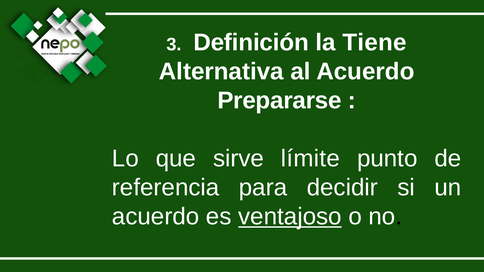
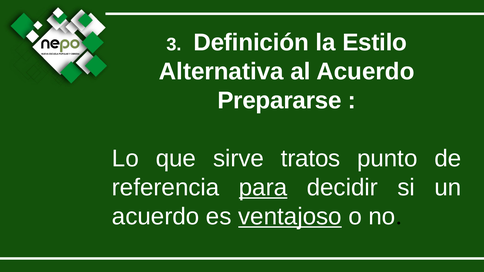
Tiene: Tiene -> Estilo
límite: límite -> tratos
para underline: none -> present
